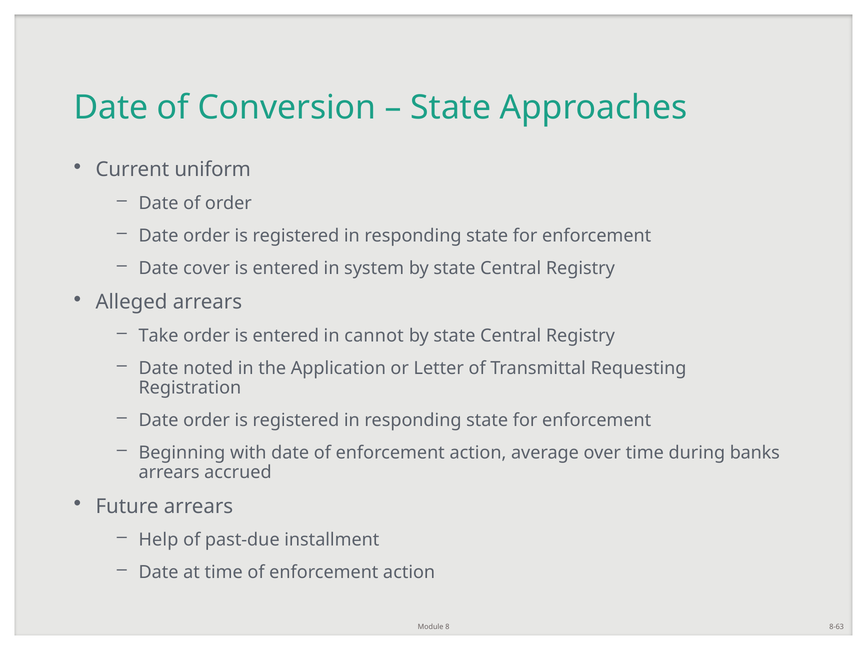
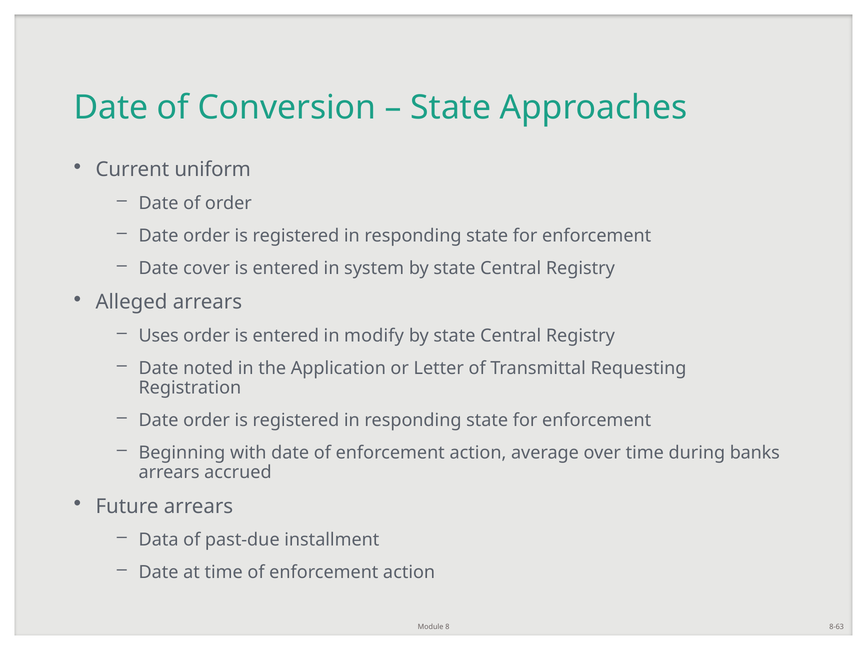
Take: Take -> Uses
cannot: cannot -> modify
Help: Help -> Data
